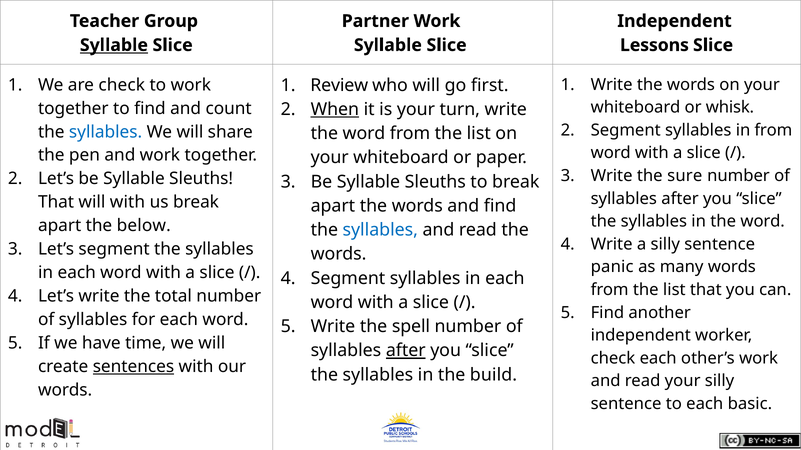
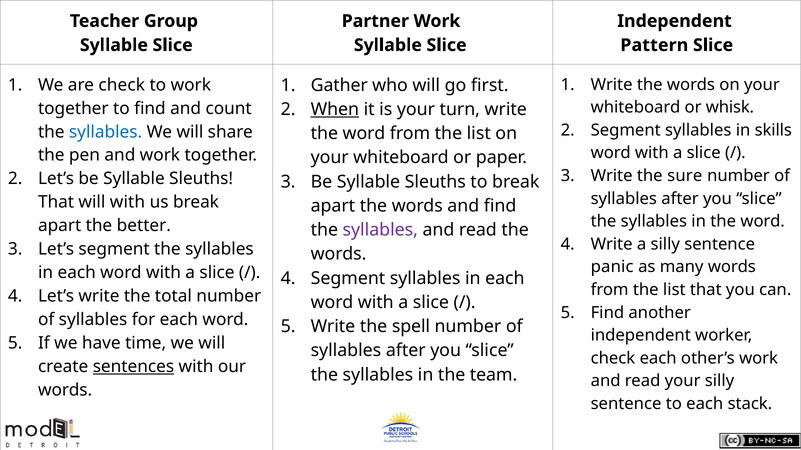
Syllable at (114, 45) underline: present -> none
Lessons: Lessons -> Pattern
Review: Review -> Gather
in from: from -> skills
below: below -> better
syllables at (380, 230) colour: blue -> purple
after at (406, 351) underline: present -> none
build: build -> team
basic: basic -> stack
